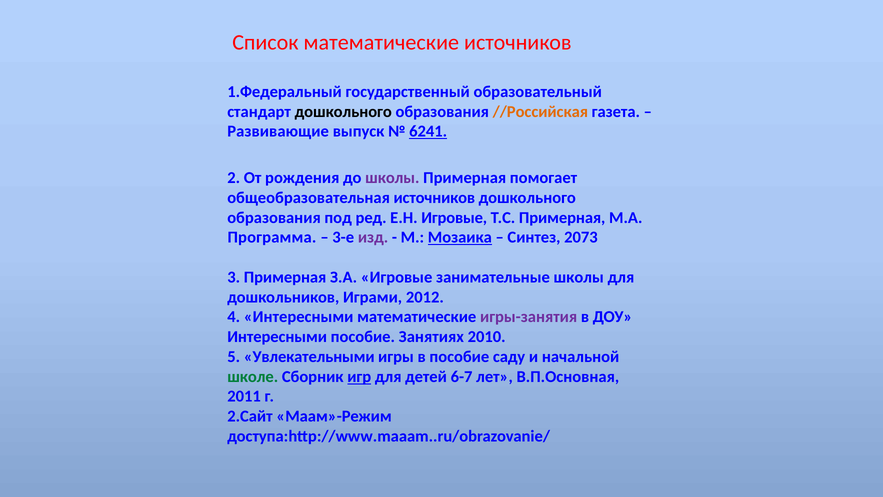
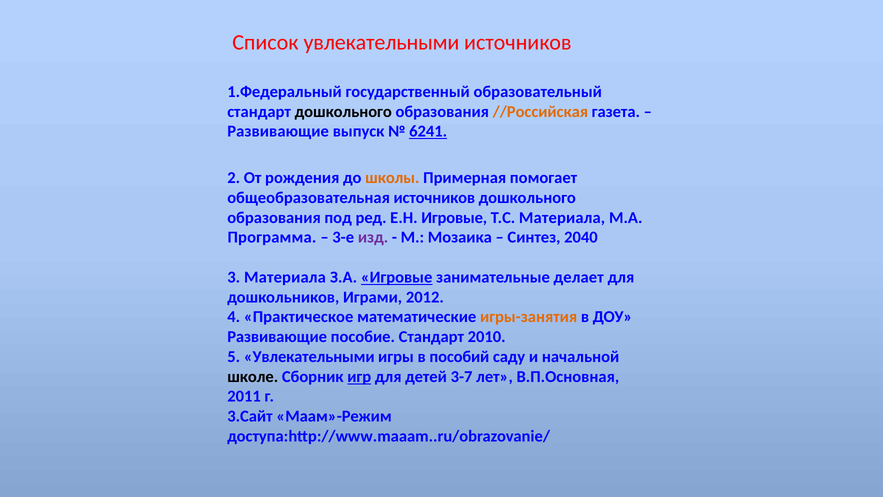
Список математические: математические -> увлекательными
школы at (392, 178) colour: purple -> orange
Т.С Примерная: Примерная -> Материала
Мозаика underline: present -> none
2073: 2073 -> 2040
3 Примерная: Примерная -> Материала
Игровые at (397, 277) underline: none -> present
занимательные школы: школы -> делает
4 Интересными: Интересными -> Практическое
игры-занятия colour: purple -> orange
Интересными at (277, 337): Интересными -> Развивающие
пособие Занятиях: Занятиях -> Стандарт
в пособие: пособие -> пособий
школе colour: green -> black
6-7: 6-7 -> 3-7
2.Сайт: 2.Сайт -> 3.Сайт
